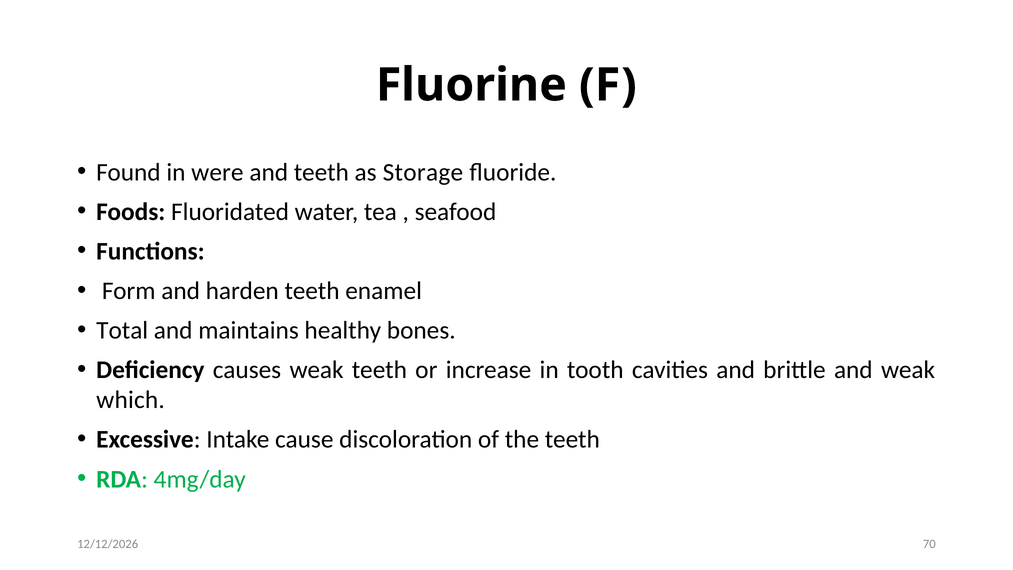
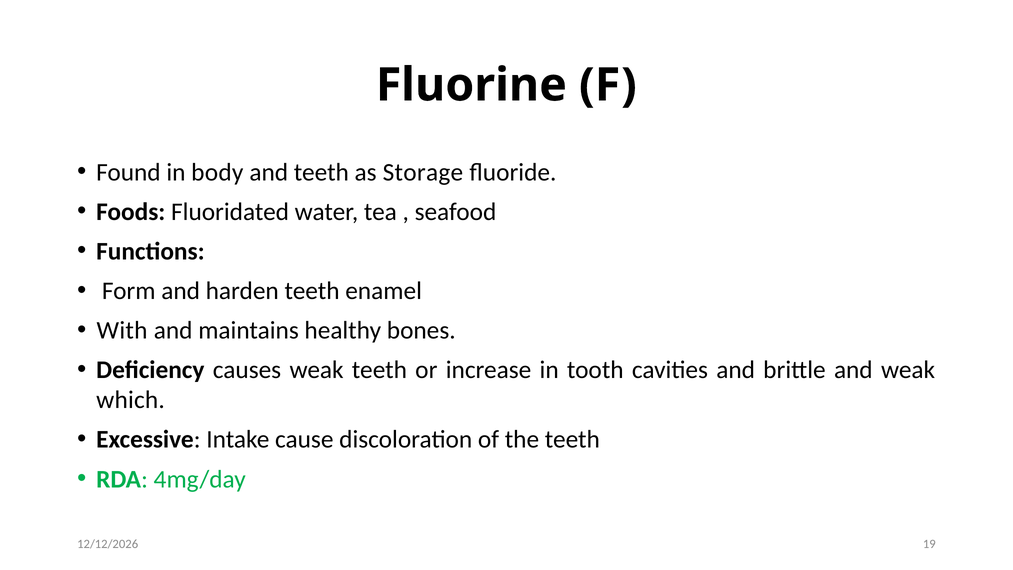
were: were -> body
Total: Total -> With
70: 70 -> 19
